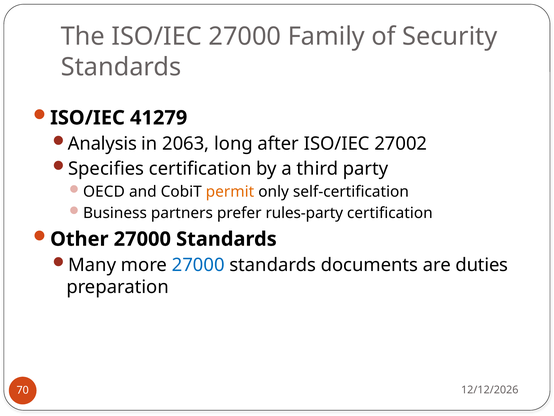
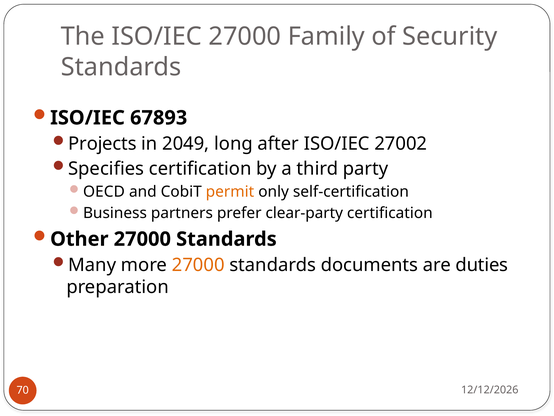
41279: 41279 -> 67893
Analysis: Analysis -> Projects
2063: 2063 -> 2049
rules-party: rules-party -> clear-party
27000 at (198, 265) colour: blue -> orange
